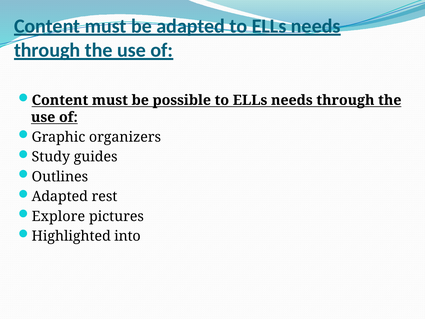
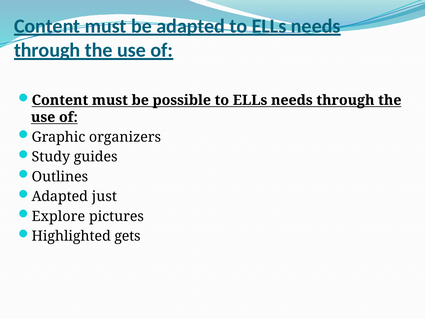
rest: rest -> just
into: into -> gets
